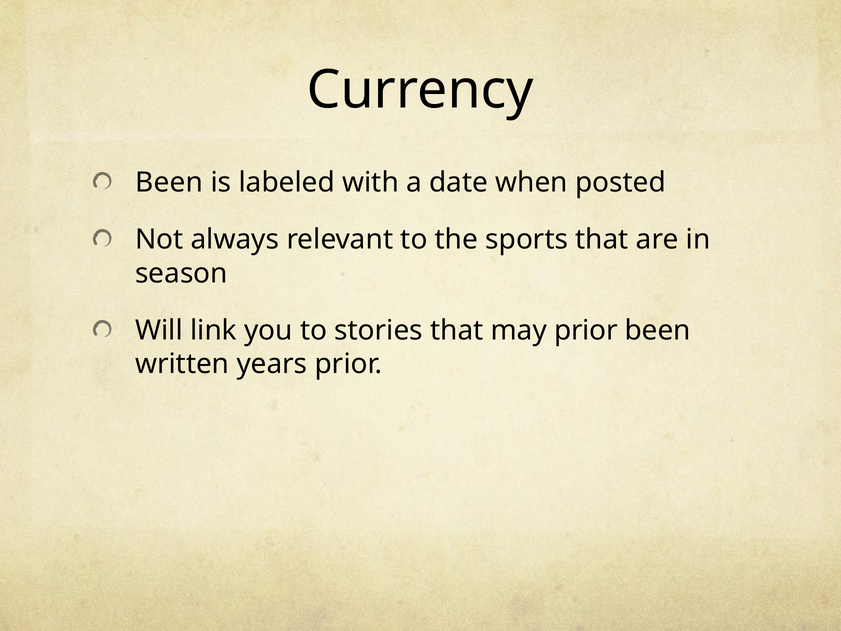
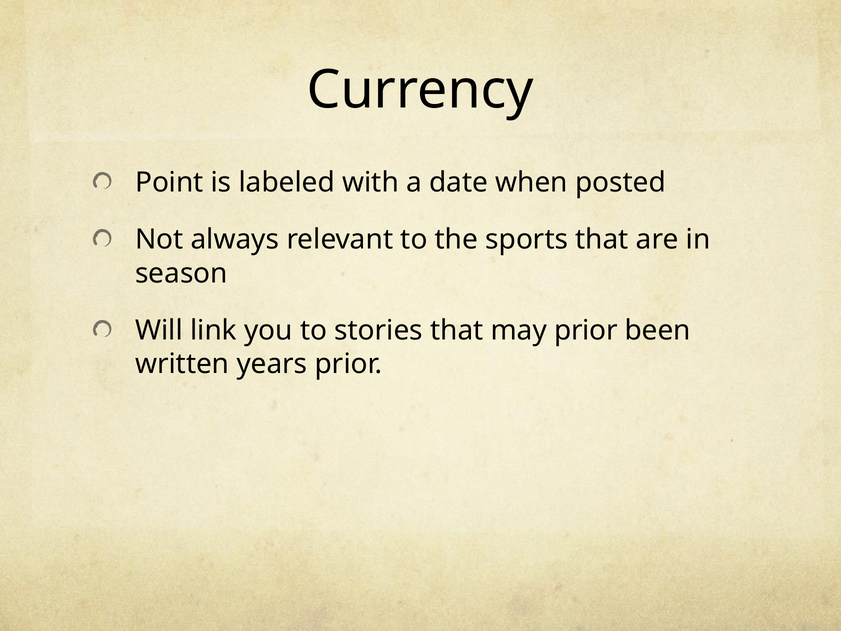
Been at (169, 183): Been -> Point
